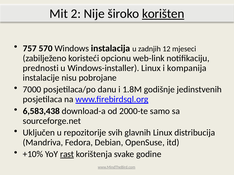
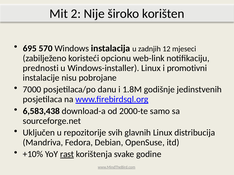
korišten underline: present -> none
757: 757 -> 695
kompanija: kompanija -> promotivni
